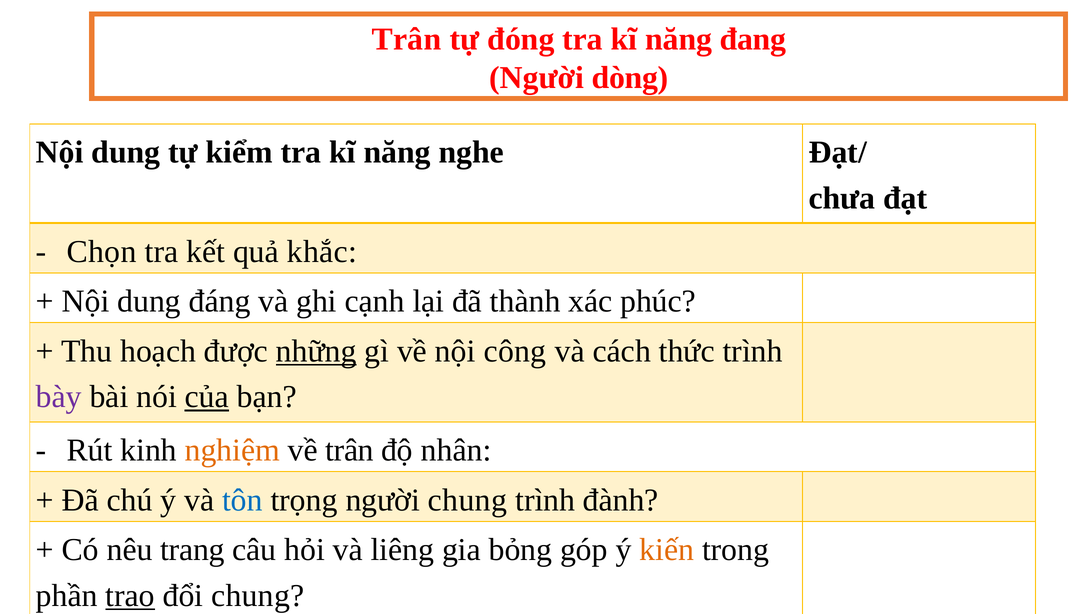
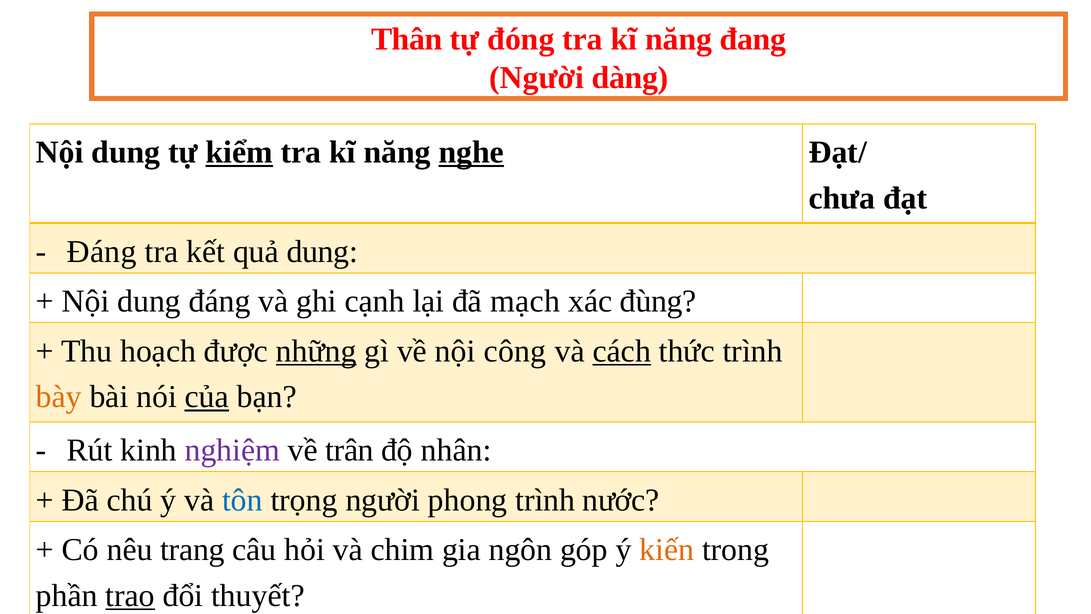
Trân at (406, 39): Trân -> Thân
dòng: dòng -> dàng
kiểm underline: none -> present
nghe underline: none -> present
Chọn at (102, 252): Chọn -> Đáng
quả khắc: khắc -> dung
thành: thành -> mạch
phúc: phúc -> đùng
cách underline: none -> present
bày colour: purple -> orange
nghiệm colour: orange -> purple
người chung: chung -> phong
đành: đành -> nước
liêng: liêng -> chim
bỏng: bỏng -> ngôn
đổi chung: chung -> thuyết
